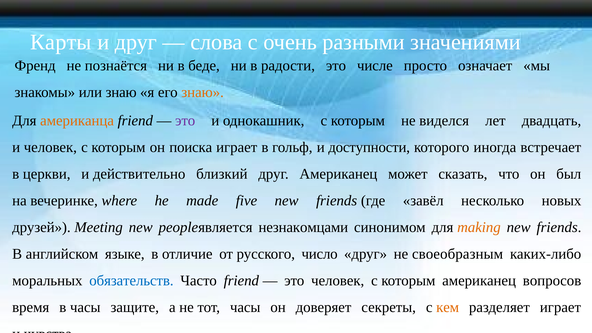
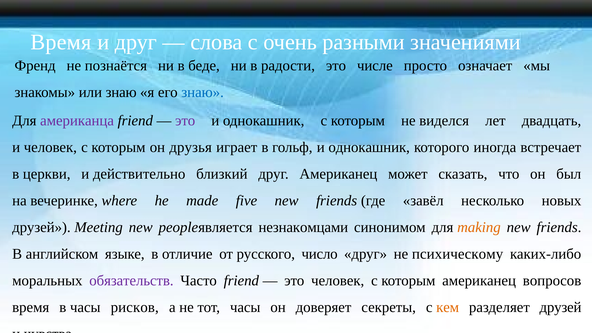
Карты at (61, 42): Карты -> Время
знаю at (203, 92) colour: orange -> blue
американца colour: orange -> purple
поиска: поиска -> друзья
гольф и доступности: доступности -> однокашник
своеобразным: своеобразным -> психическому
обязательств colour: blue -> purple
защите: защите -> рисков
разделяет играет: играет -> друзей
